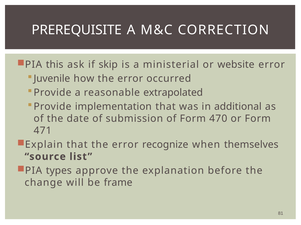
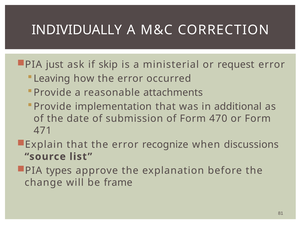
PREREQUISITE: PREREQUISITE -> INDIVIDUALLY
this: this -> just
website: website -> request
Juvenile: Juvenile -> Leaving
extrapolated: extrapolated -> attachments
themselves: themselves -> discussions
